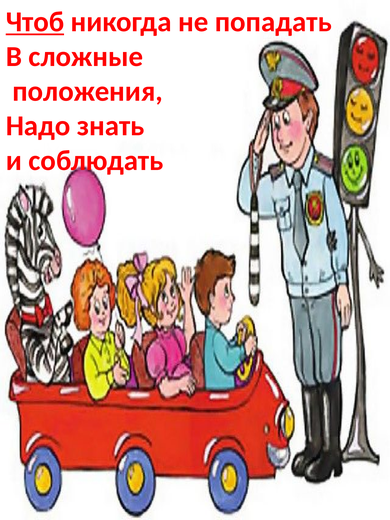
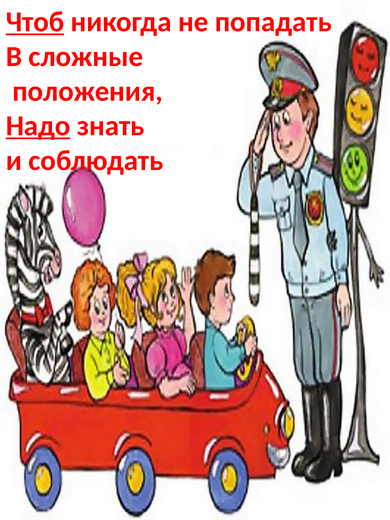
Надо underline: none -> present
